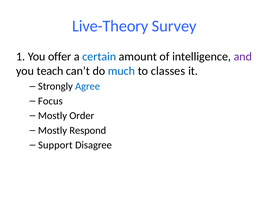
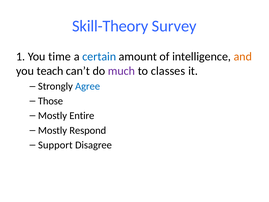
Live-Theory: Live-Theory -> Skill-Theory
offer: offer -> time
and colour: purple -> orange
much colour: blue -> purple
Focus: Focus -> Those
Order: Order -> Entire
